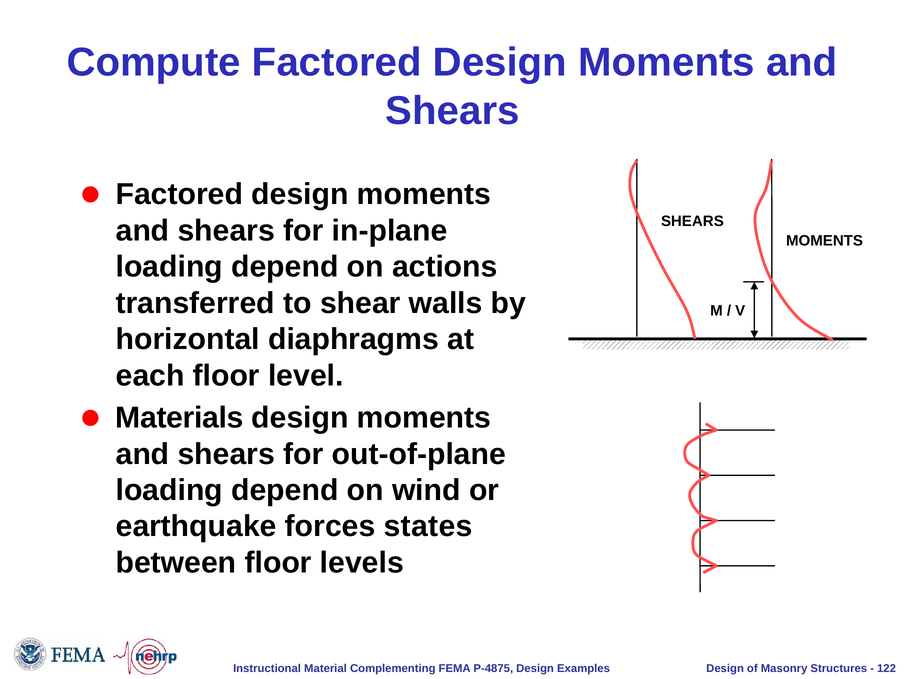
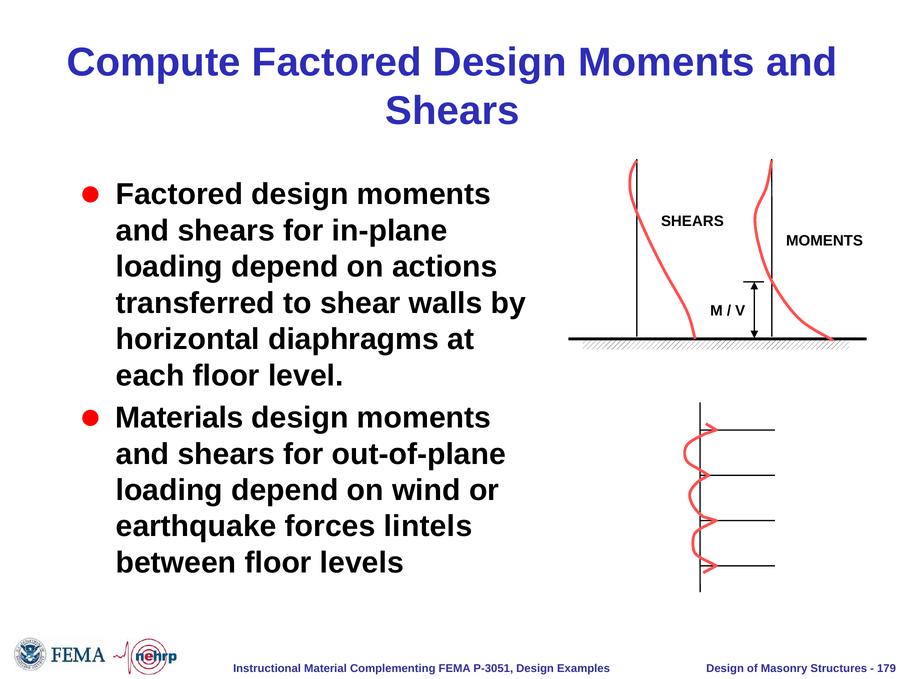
states: states -> lintels
P-4875: P-4875 -> P-3051
122: 122 -> 179
